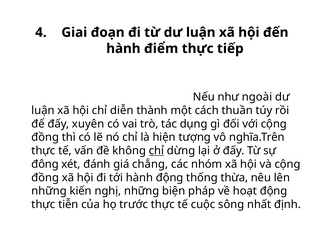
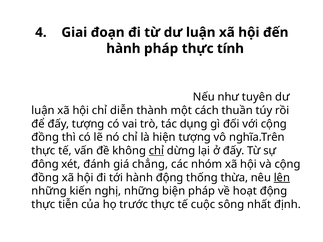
hành điểm: điểm -> pháp
tiếp: tiếp -> tính
ngoài: ngoài -> tuyên
đấy xuyên: xuyên -> tượng
lên underline: none -> present
